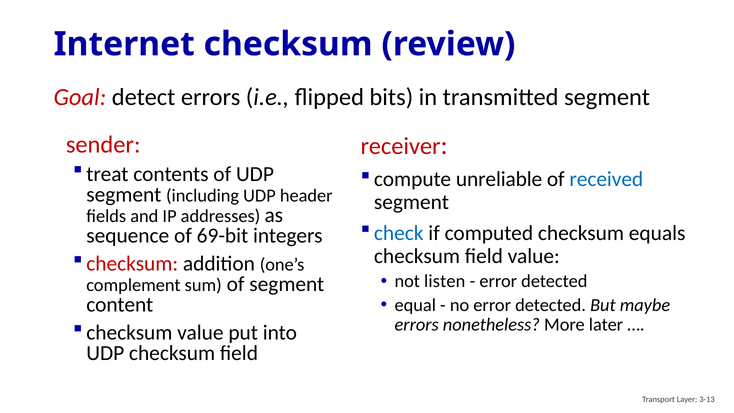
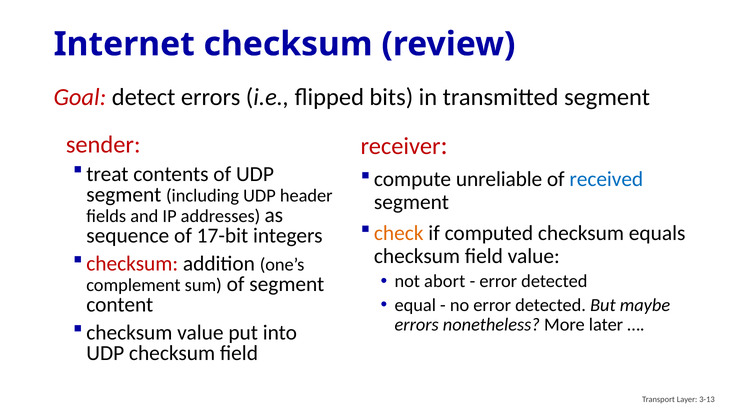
check colour: blue -> orange
69-bit: 69-bit -> 17-bit
listen: listen -> abort
